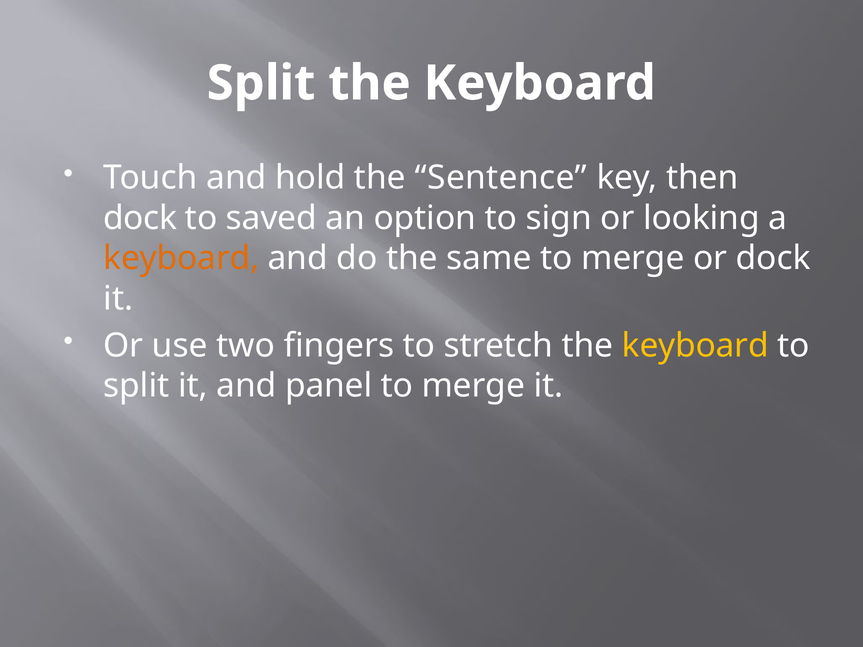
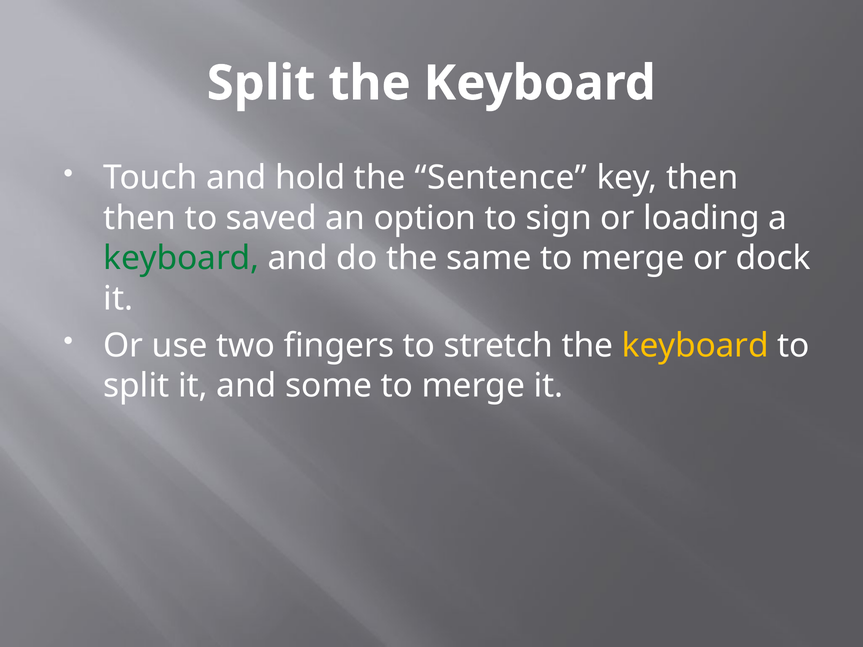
dock at (140, 218): dock -> then
looking: looking -> loading
keyboard at (181, 258) colour: orange -> green
panel: panel -> some
